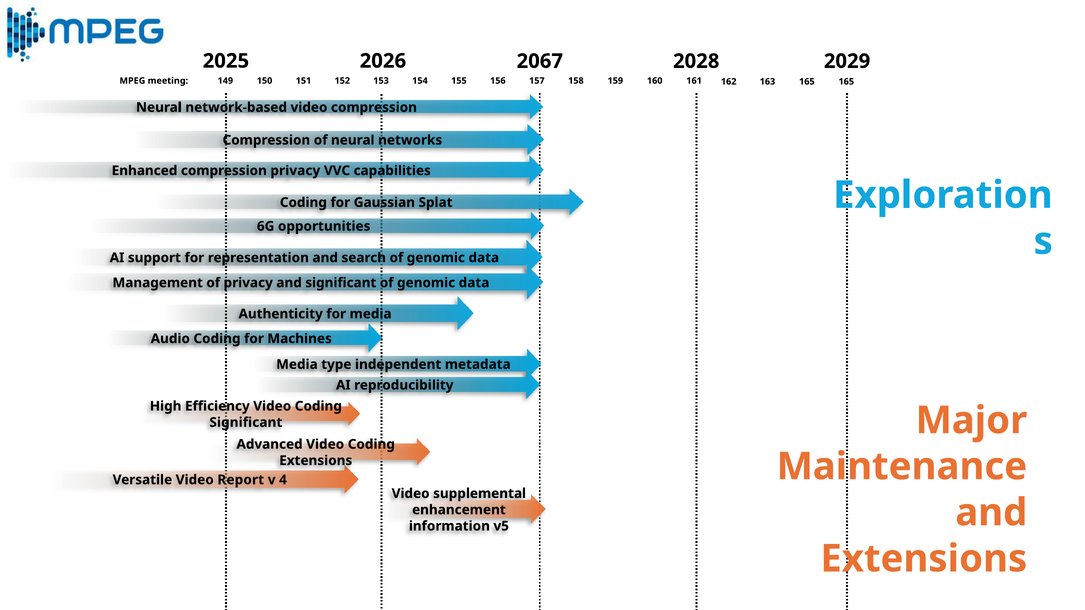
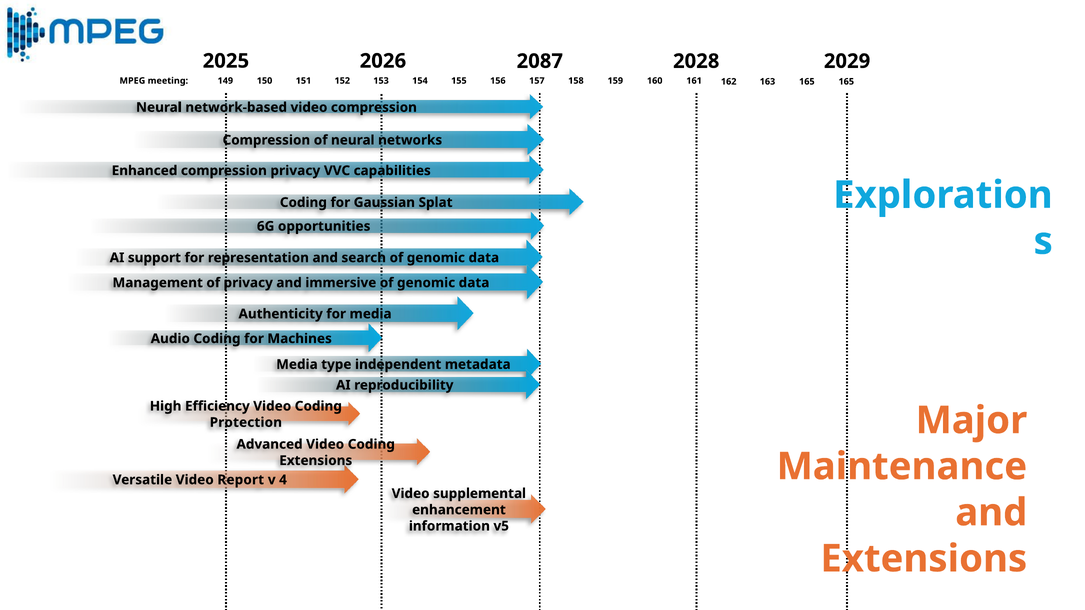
2067: 2067 -> 2087
and significant: significant -> immersive
Significant at (246, 423): Significant -> Protection
